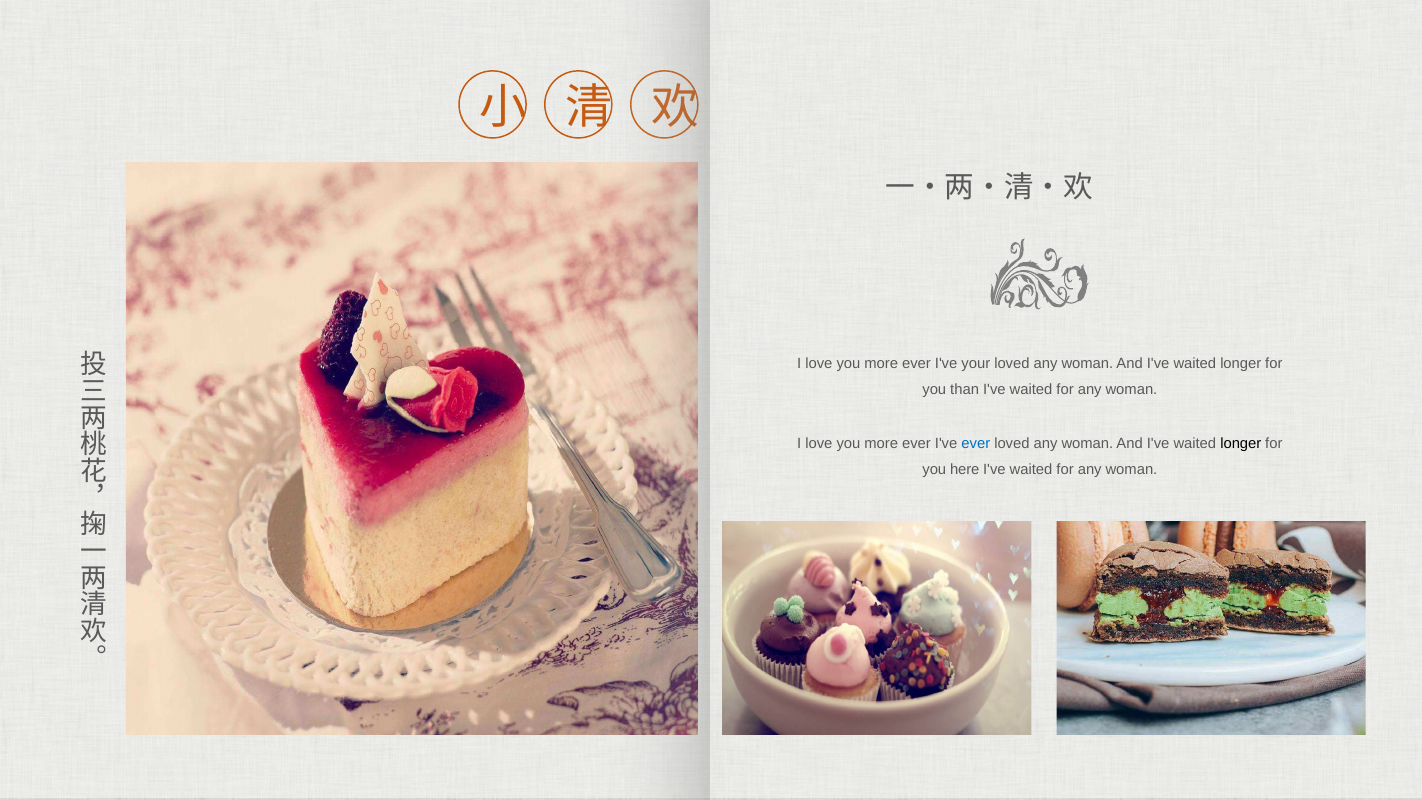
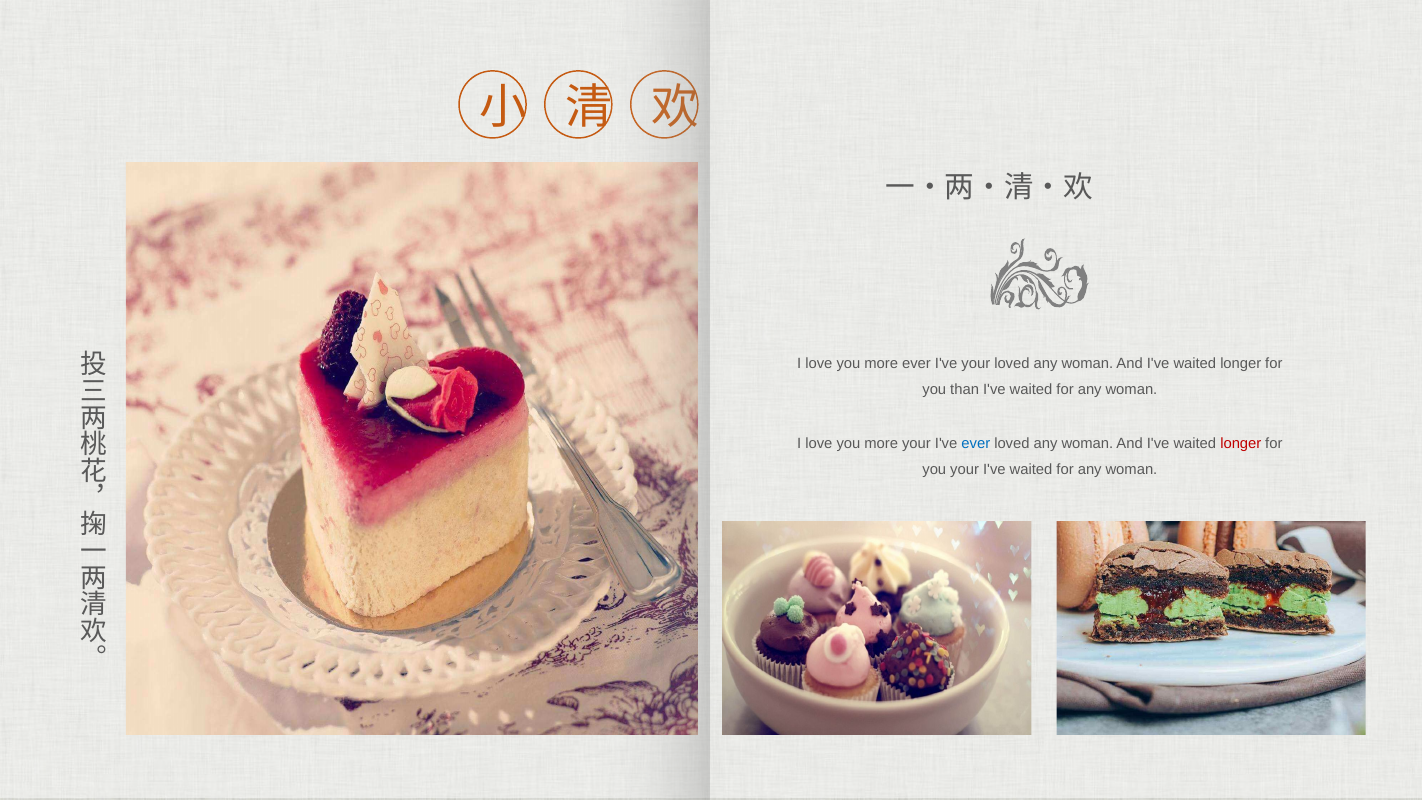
ever at (916, 443): ever -> your
longer at (1241, 443) colour: black -> red
you here: here -> your
